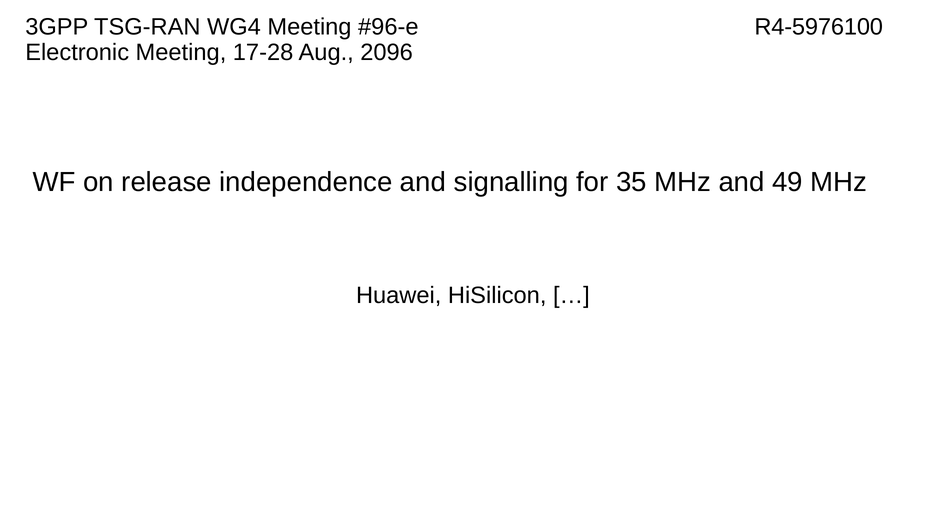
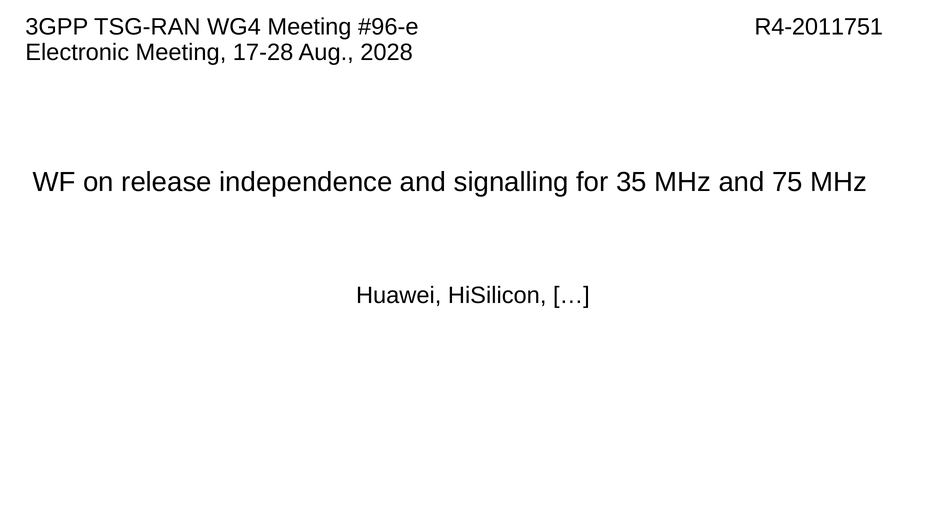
R4-5976100: R4-5976100 -> R4-2011751
2096: 2096 -> 2028
49: 49 -> 75
